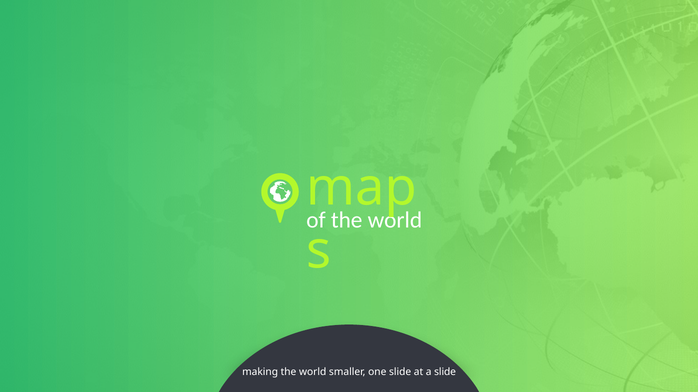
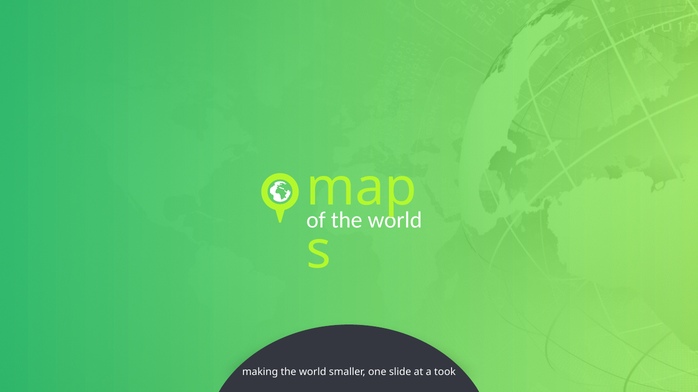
a slide: slide -> took
